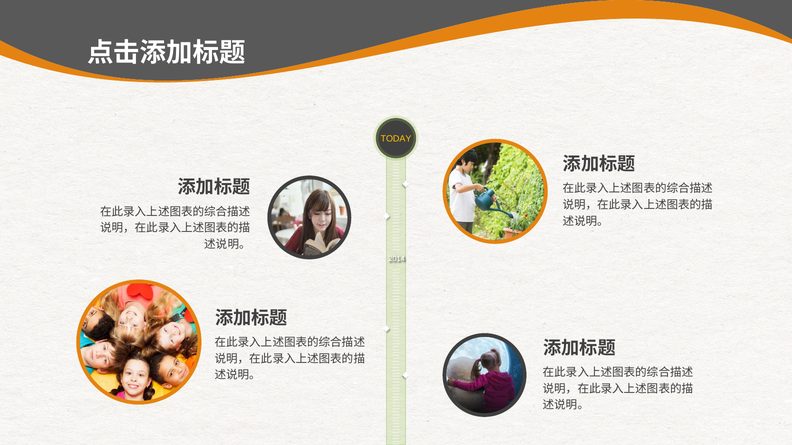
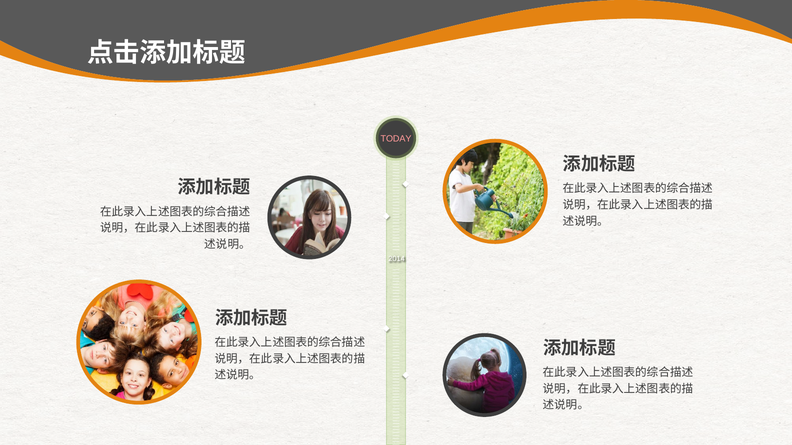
TODAY colour: yellow -> pink
